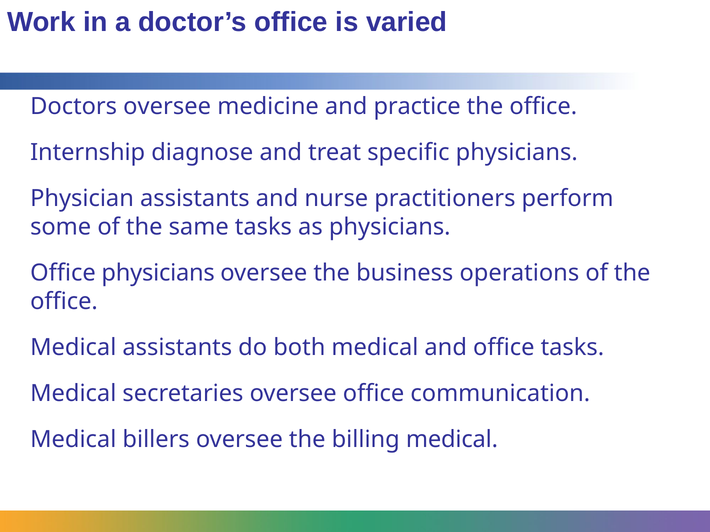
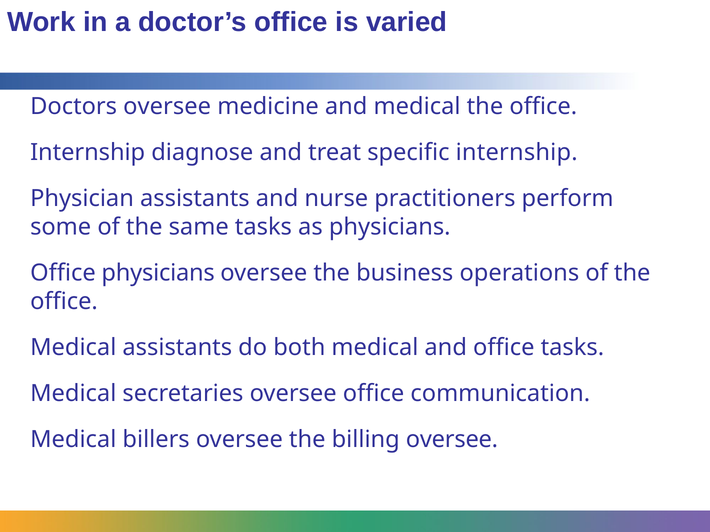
and practice: practice -> medical
specific physicians: physicians -> internship
billing medical: medical -> oversee
